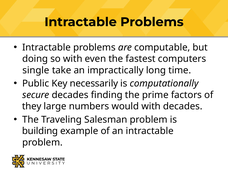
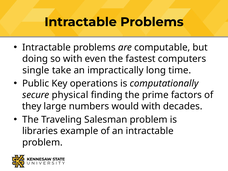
necessarily: necessarily -> operations
secure decades: decades -> physical
building: building -> libraries
